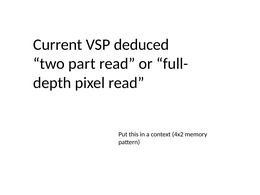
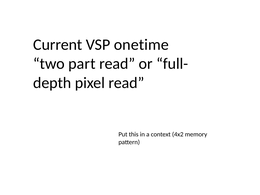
deduced: deduced -> onetime
